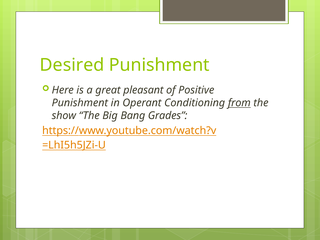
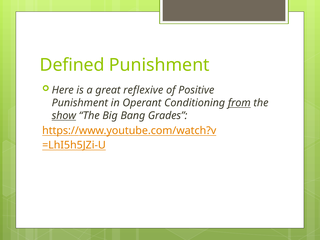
Desired: Desired -> Defined
pleasant: pleasant -> reflexive
show underline: none -> present
